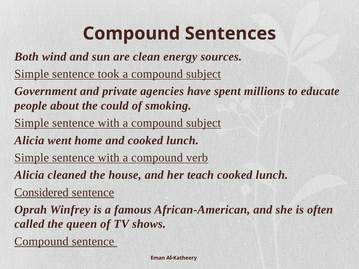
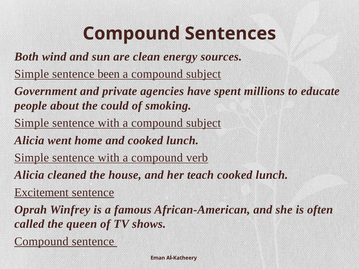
took: took -> been
Considered: Considered -> Excitement
